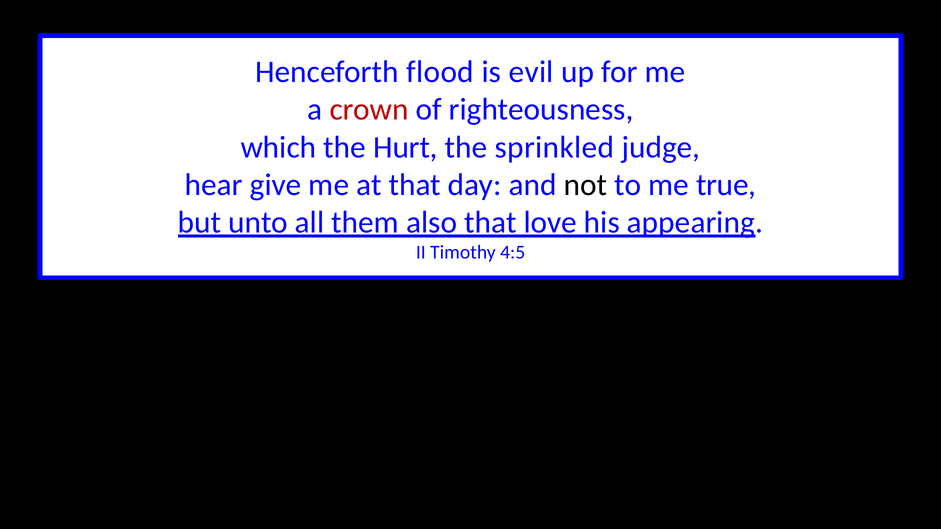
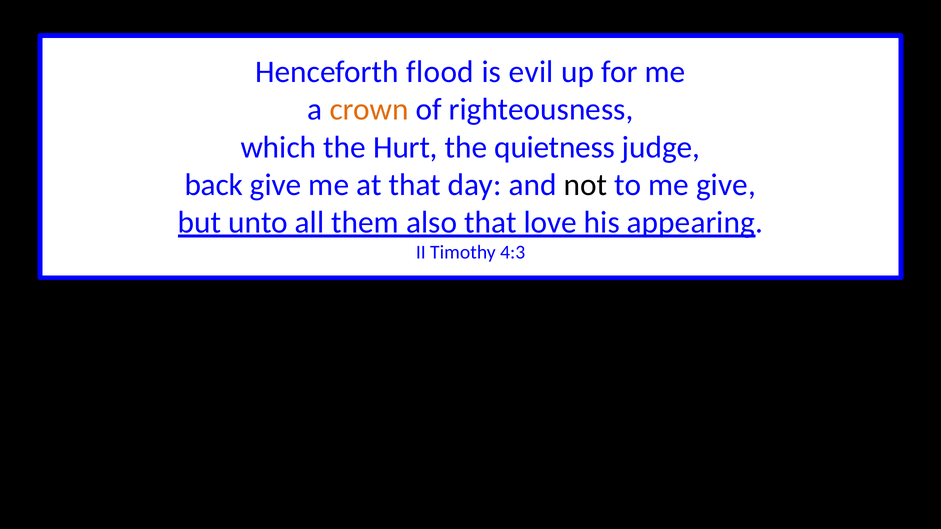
crown colour: red -> orange
sprinkled: sprinkled -> quietness
hear: hear -> back
me true: true -> give
4:5: 4:5 -> 4:3
